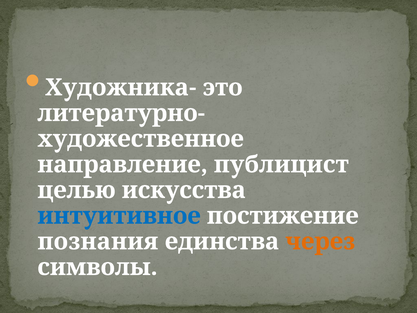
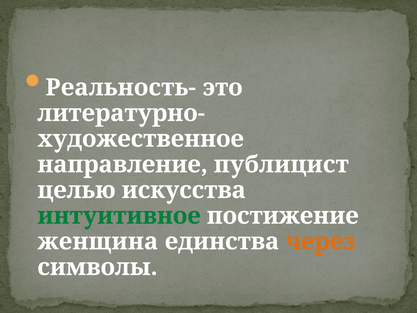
Художника-: Художника- -> Реальность-
интуитивное colour: blue -> green
познания: познания -> женщина
